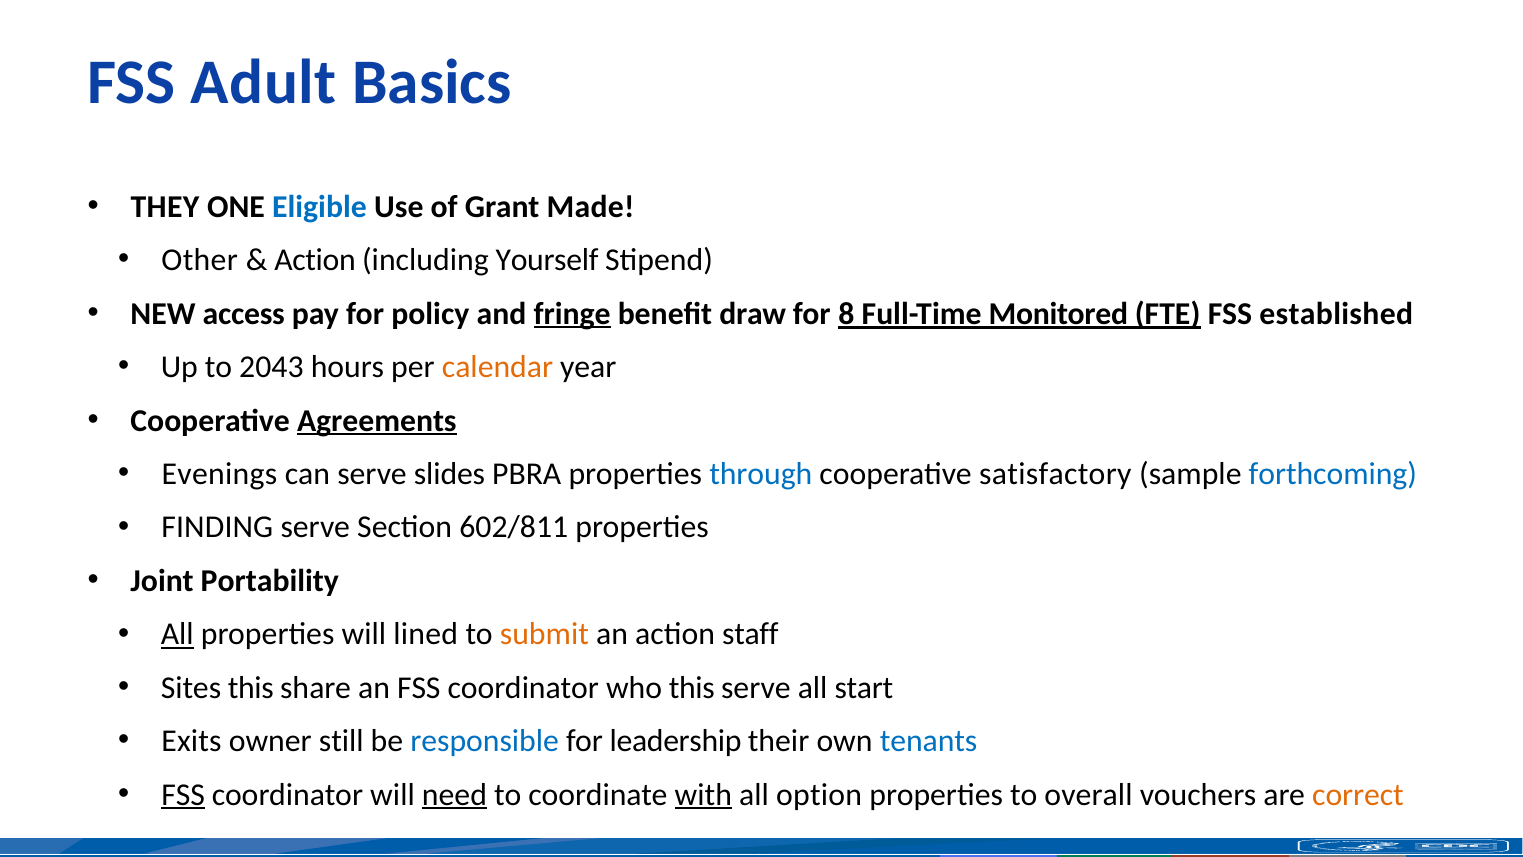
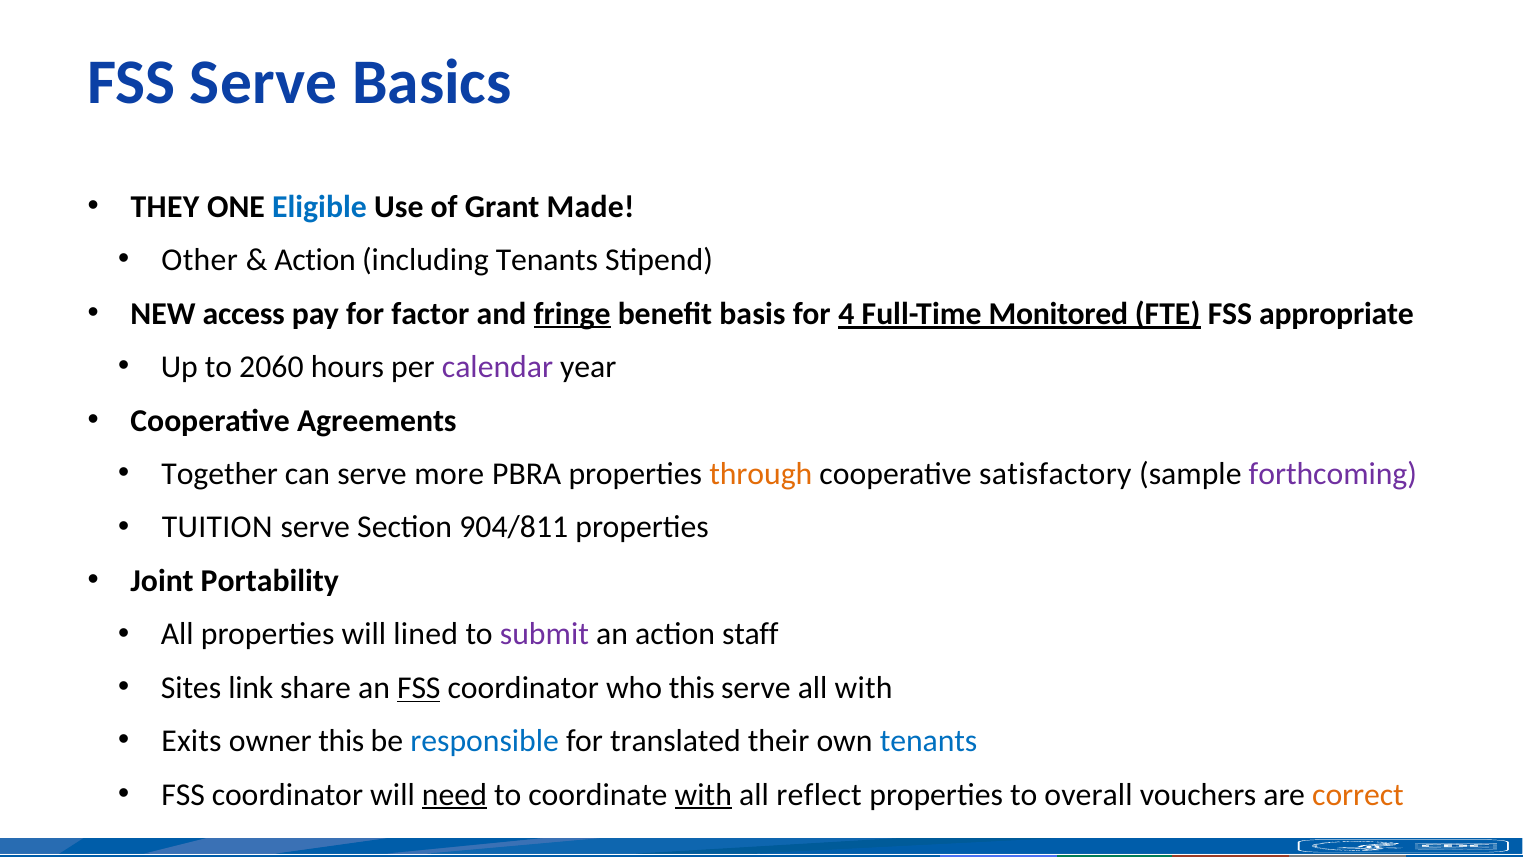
FSS Adult: Adult -> Serve
including Yourself: Yourself -> Tenants
policy: policy -> factor
draw: draw -> basis
8: 8 -> 4
established: established -> appropriate
2043: 2043 -> 2060
calendar colour: orange -> purple
Agreements underline: present -> none
Evenings: Evenings -> Together
slides: slides -> more
through colour: blue -> orange
forthcoming colour: blue -> purple
FINDING: FINDING -> TUITION
602/811: 602/811 -> 904/811
All at (177, 634) underline: present -> none
submit colour: orange -> purple
Sites this: this -> link
FSS at (419, 688) underline: none -> present
all start: start -> with
owner still: still -> this
leadership: leadership -> translated
FSS at (183, 794) underline: present -> none
option: option -> reflect
